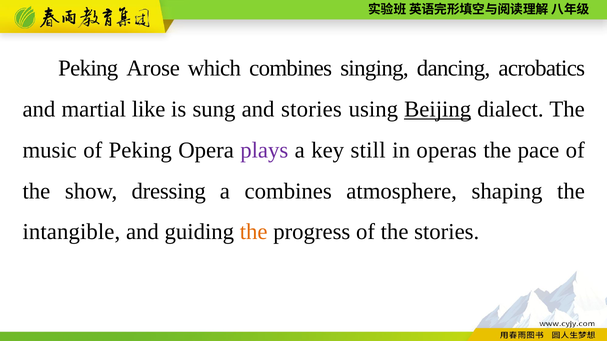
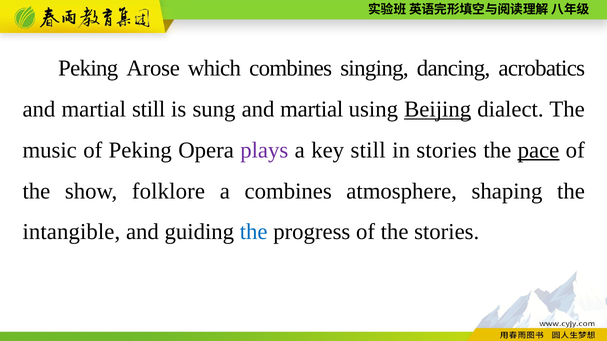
martial like: like -> still
sung and stories: stories -> martial
in operas: operas -> stories
pace underline: none -> present
dressing: dressing -> folklore
the at (254, 232) colour: orange -> blue
